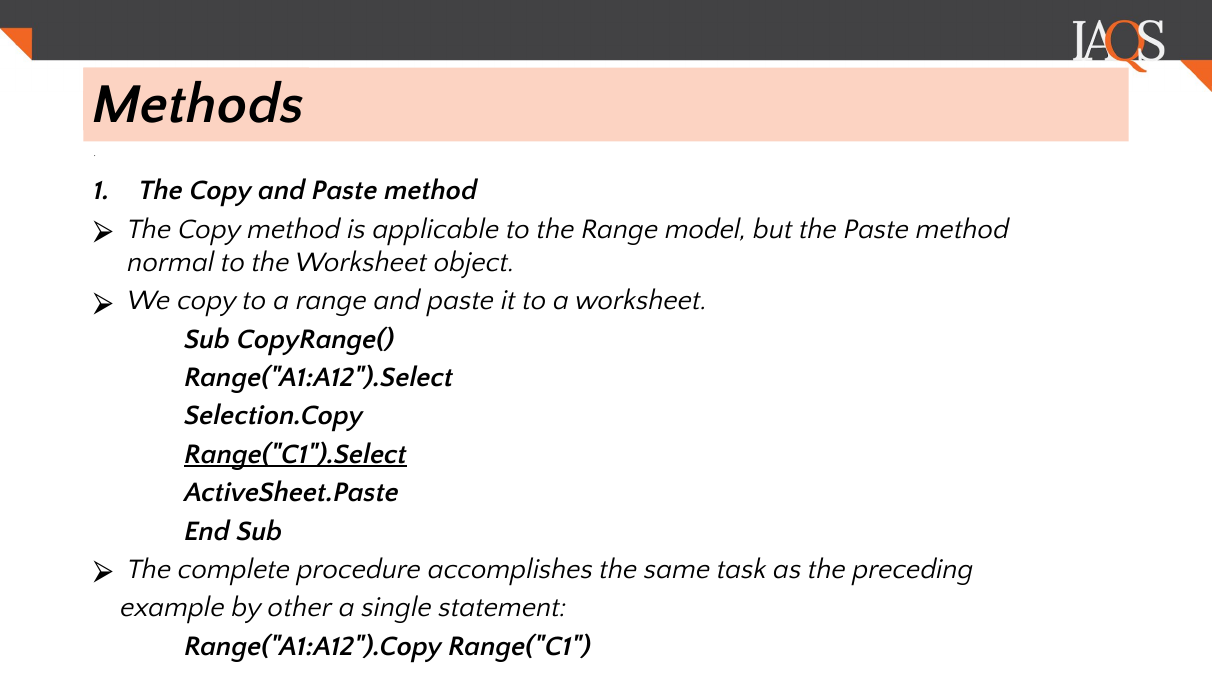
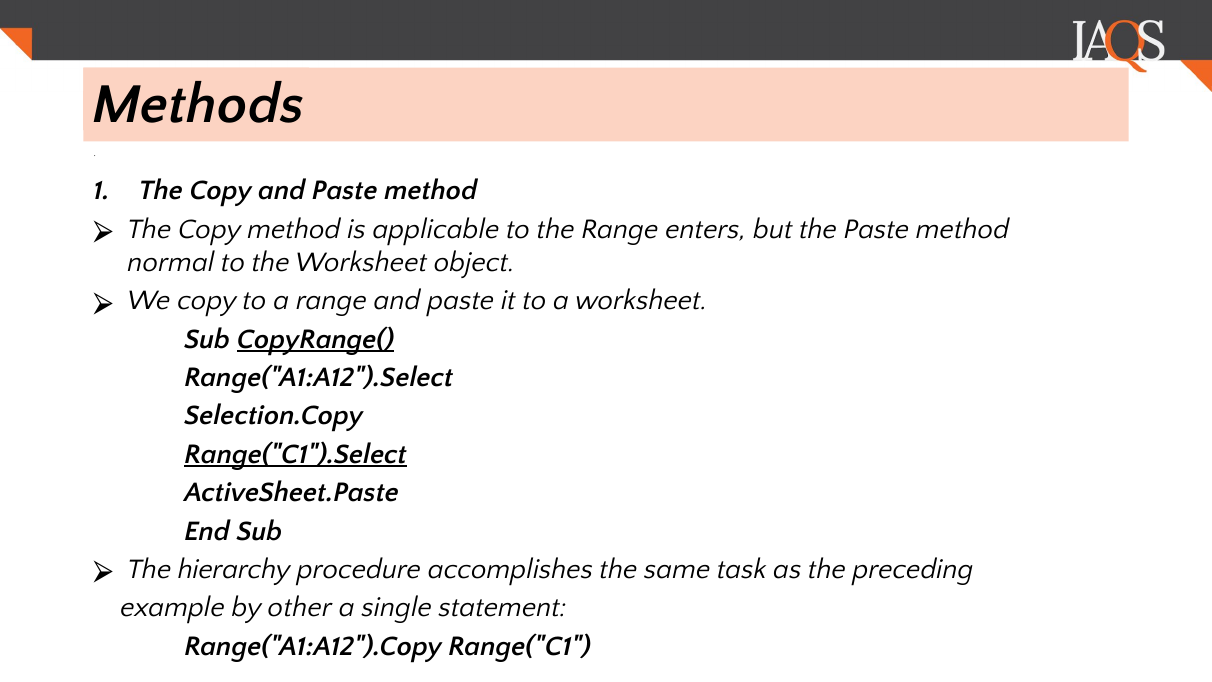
model: model -> enters
CopyRange( underline: none -> present
complete: complete -> hierarchy
